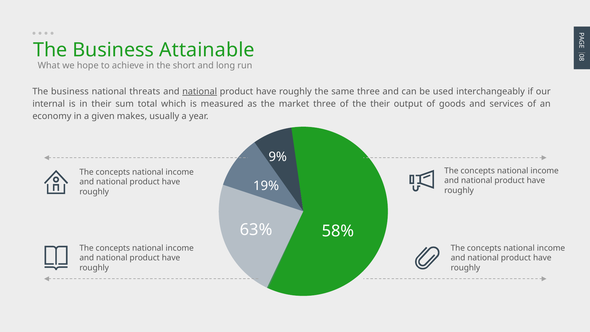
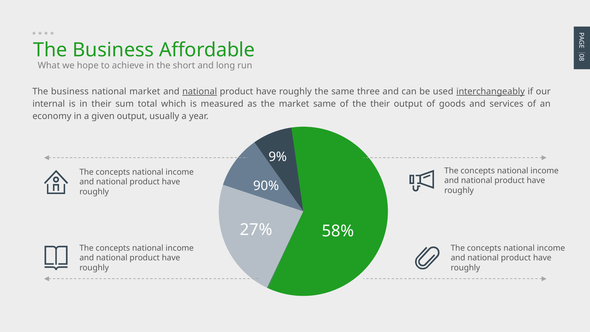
Attainable: Attainable -> Affordable
national threats: threats -> market
interchangeably underline: none -> present
market three: three -> same
given makes: makes -> output
19%: 19% -> 90%
63%: 63% -> 27%
